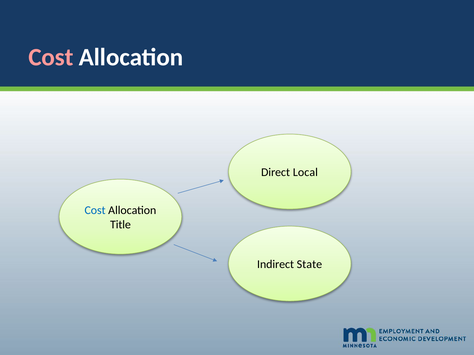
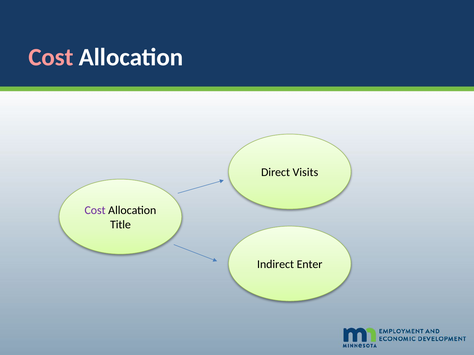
Local: Local -> Visits
Cost at (95, 211) colour: blue -> purple
State: State -> Enter
